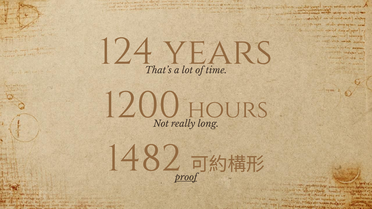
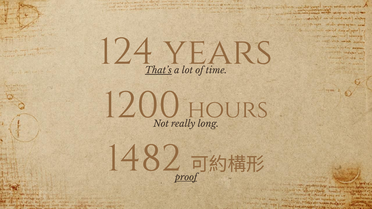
That’s underline: none -> present
